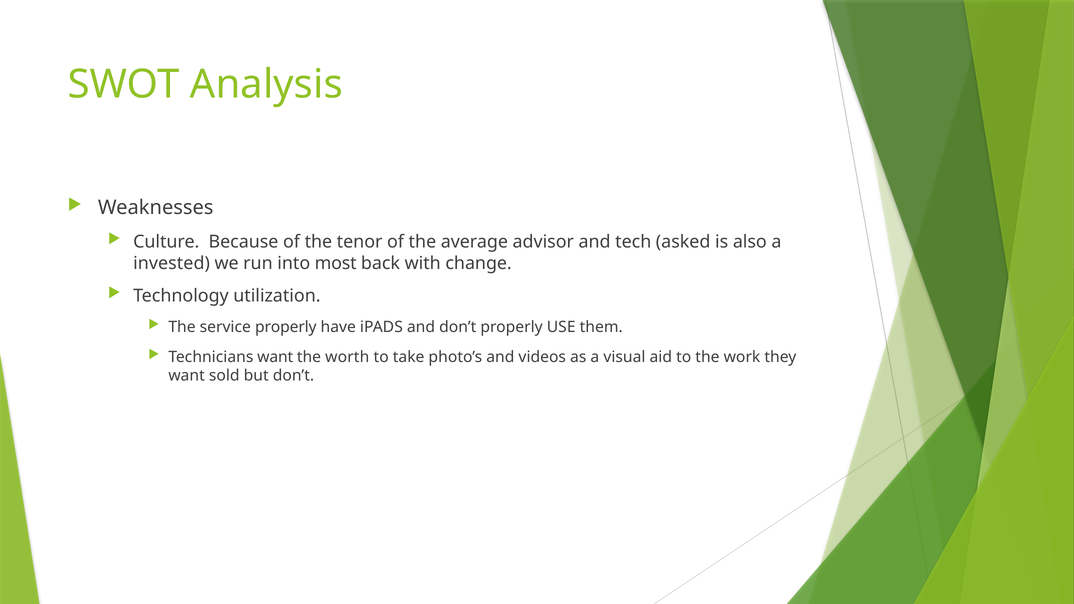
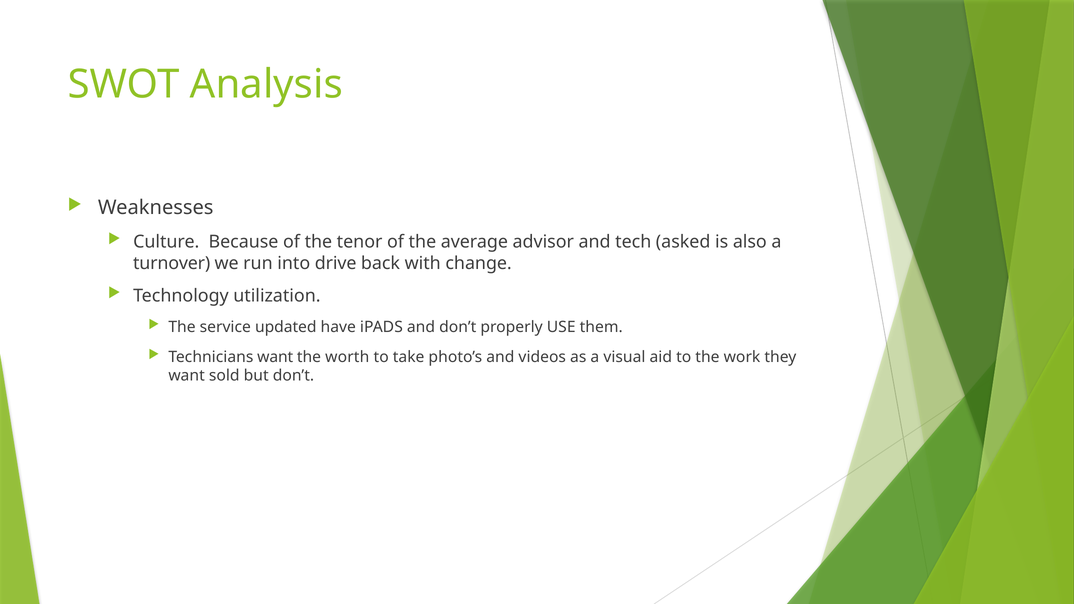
invested: invested -> turnover
most: most -> drive
service properly: properly -> updated
